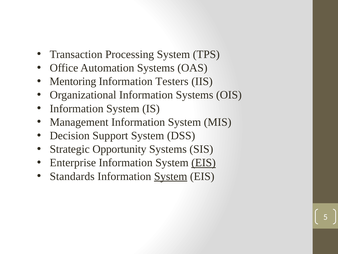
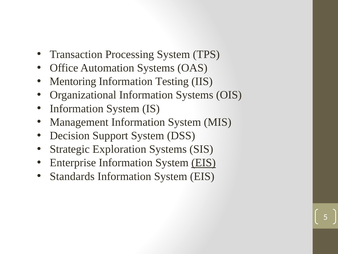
Testers: Testers -> Testing
Opportunity: Opportunity -> Exploration
System at (171, 176) underline: present -> none
